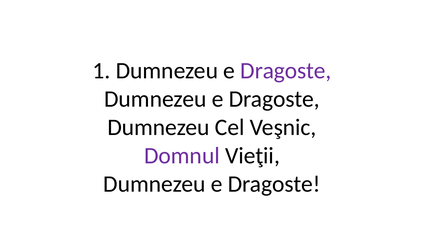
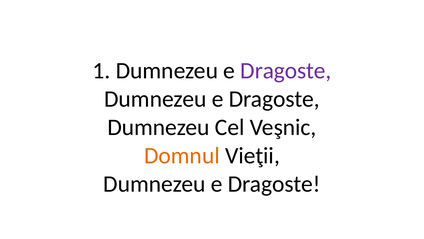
Domnul colour: purple -> orange
